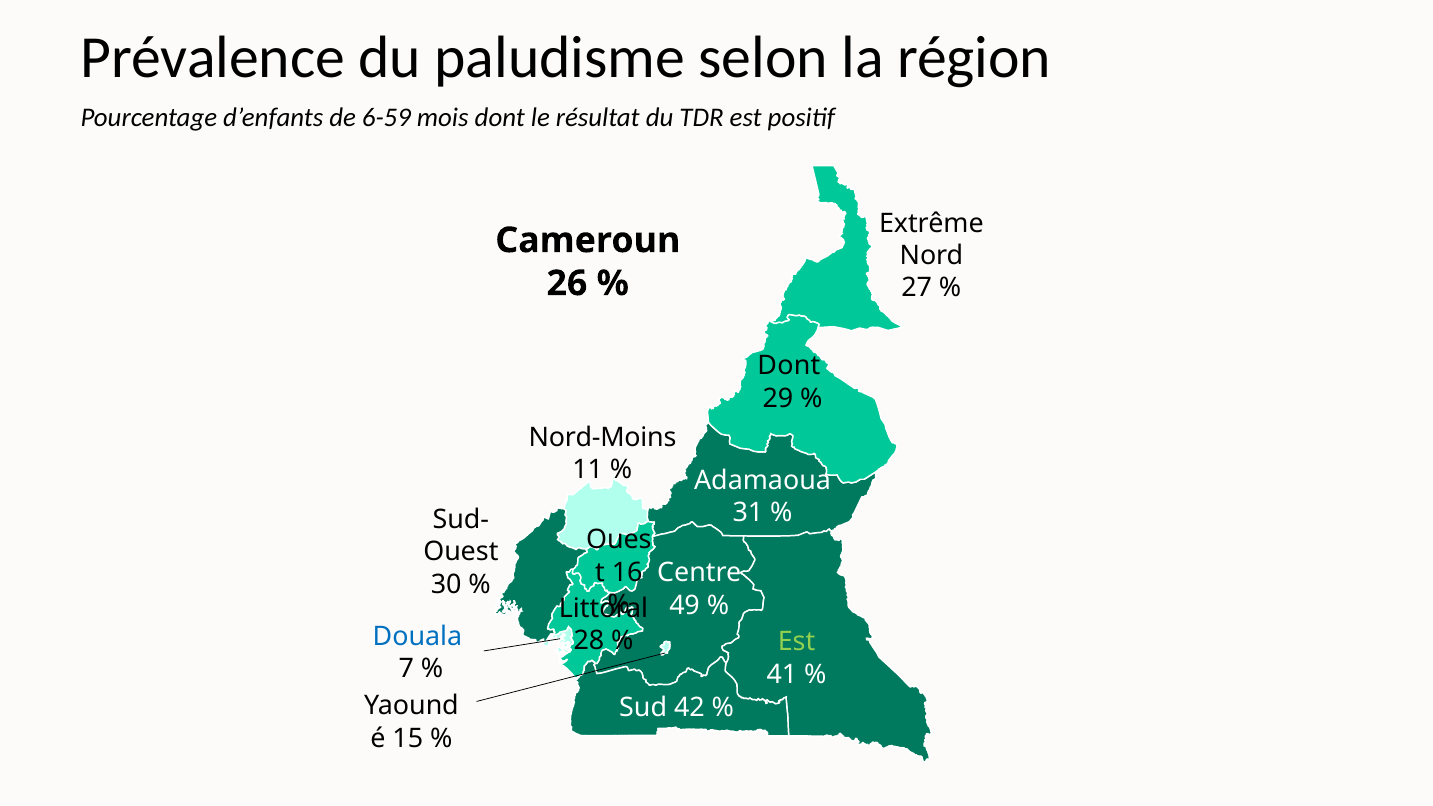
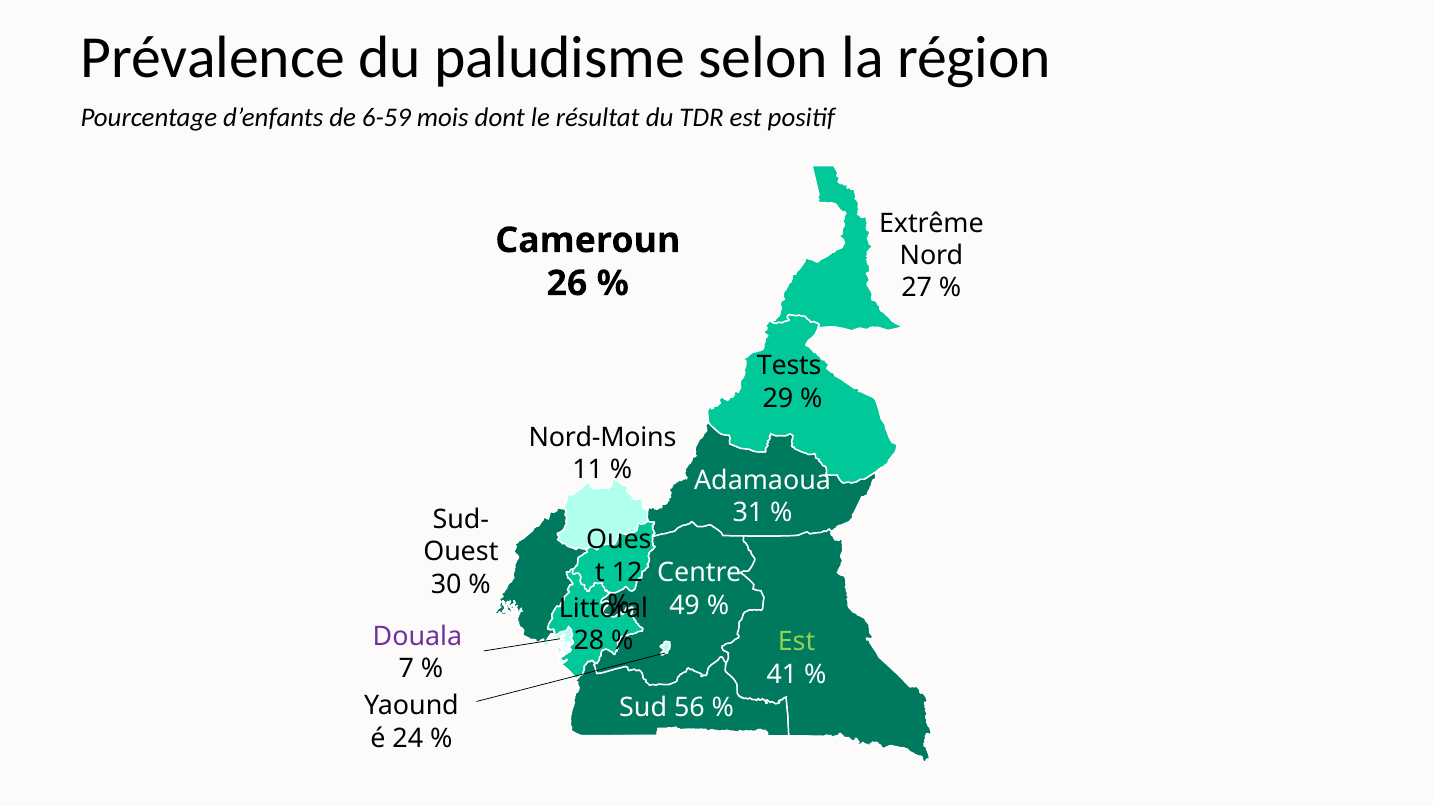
Dont at (789, 366): Dont -> Tests
16: 16 -> 12
Douala colour: blue -> purple
42: 42 -> 56
15: 15 -> 24
